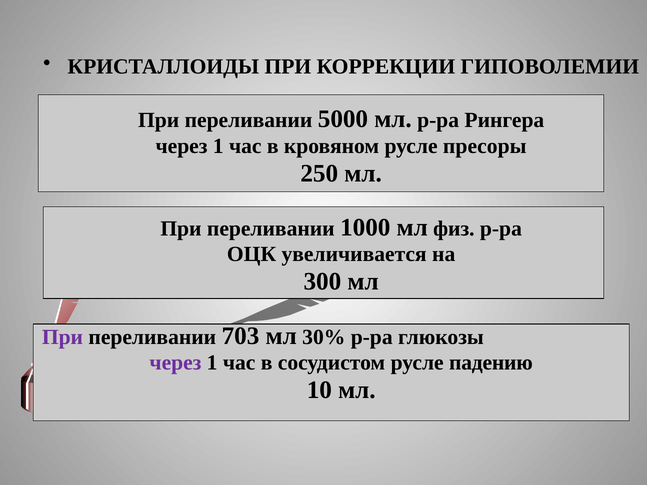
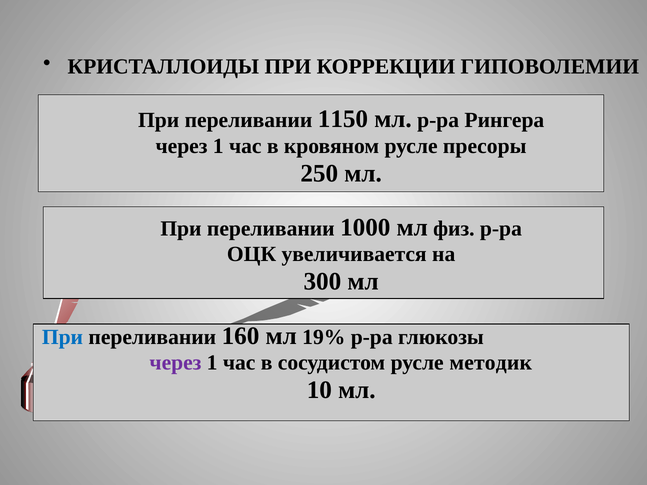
5000: 5000 -> 1150
При at (62, 337) colour: purple -> blue
703: 703 -> 160
30%: 30% -> 19%
падению: падению -> методик
